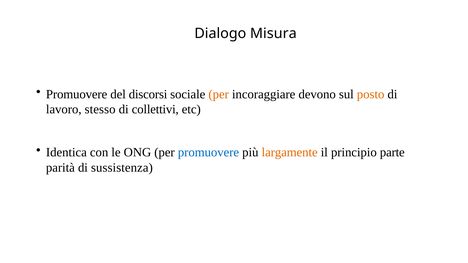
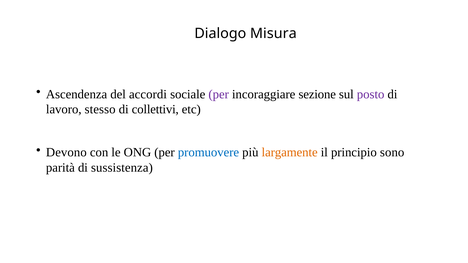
Promuovere at (77, 94): Promuovere -> Ascendenza
discorsi: discorsi -> accordi
per at (219, 94) colour: orange -> purple
devono: devono -> sezione
posto colour: orange -> purple
Identica: Identica -> Devono
parte: parte -> sono
